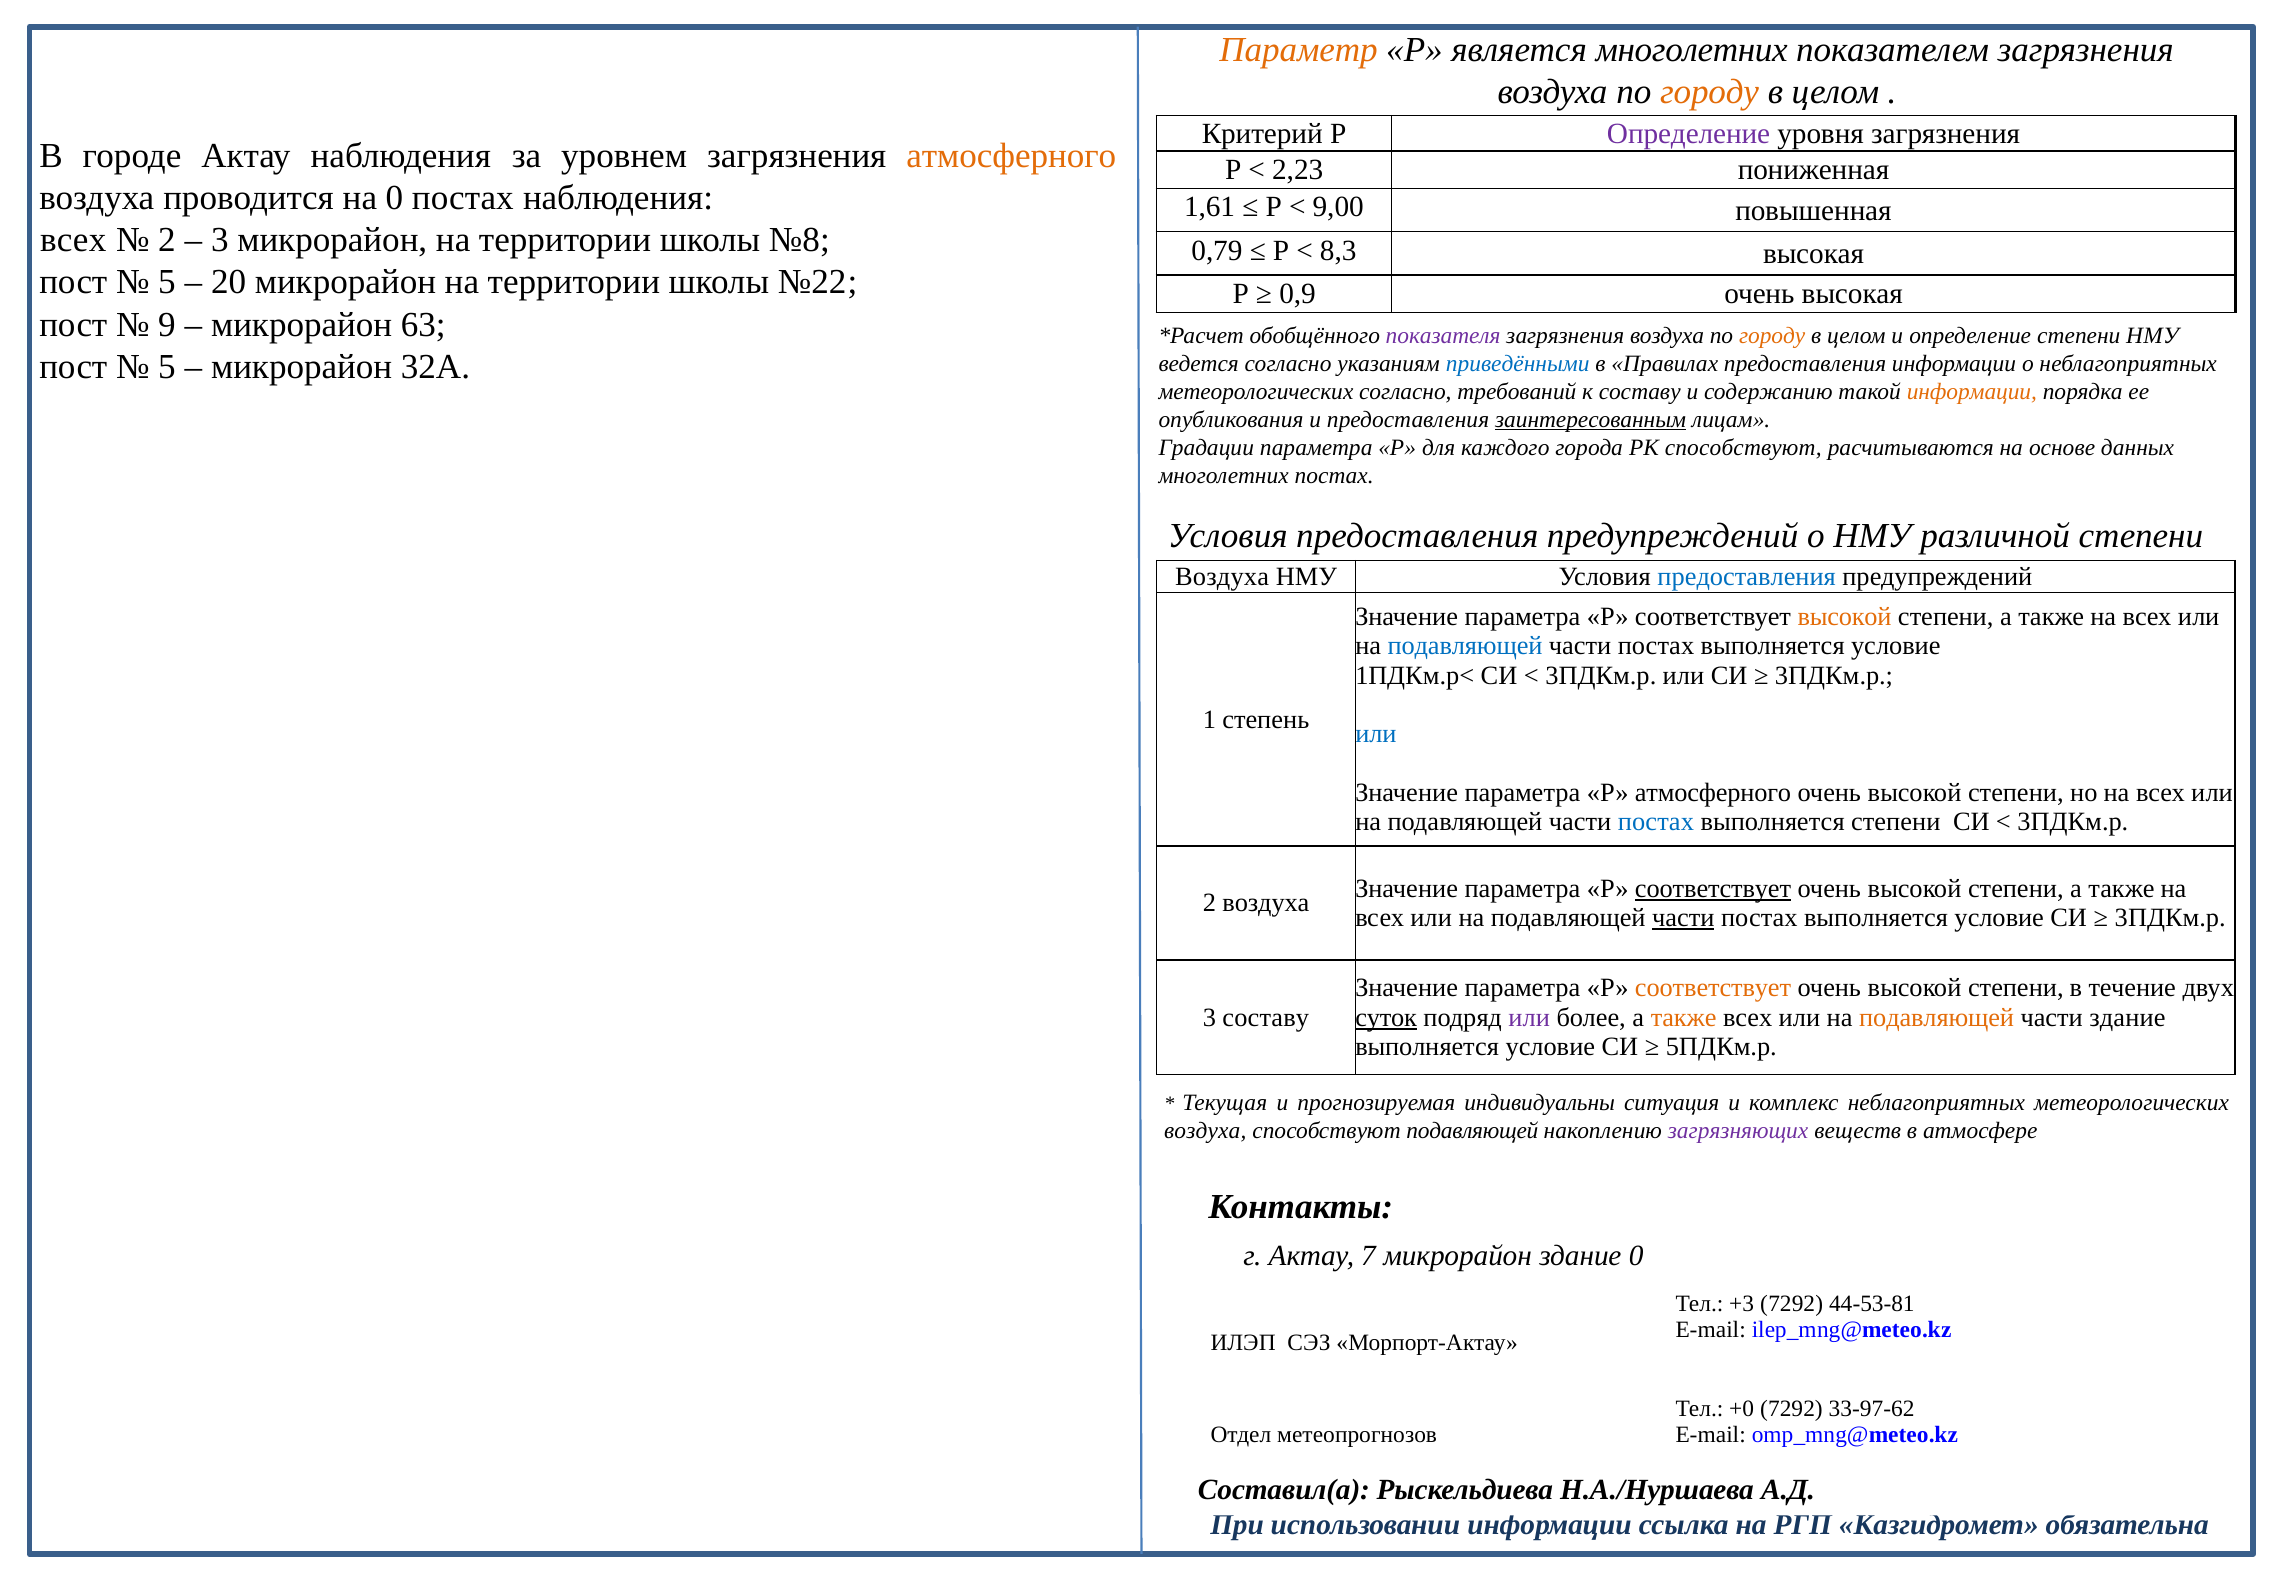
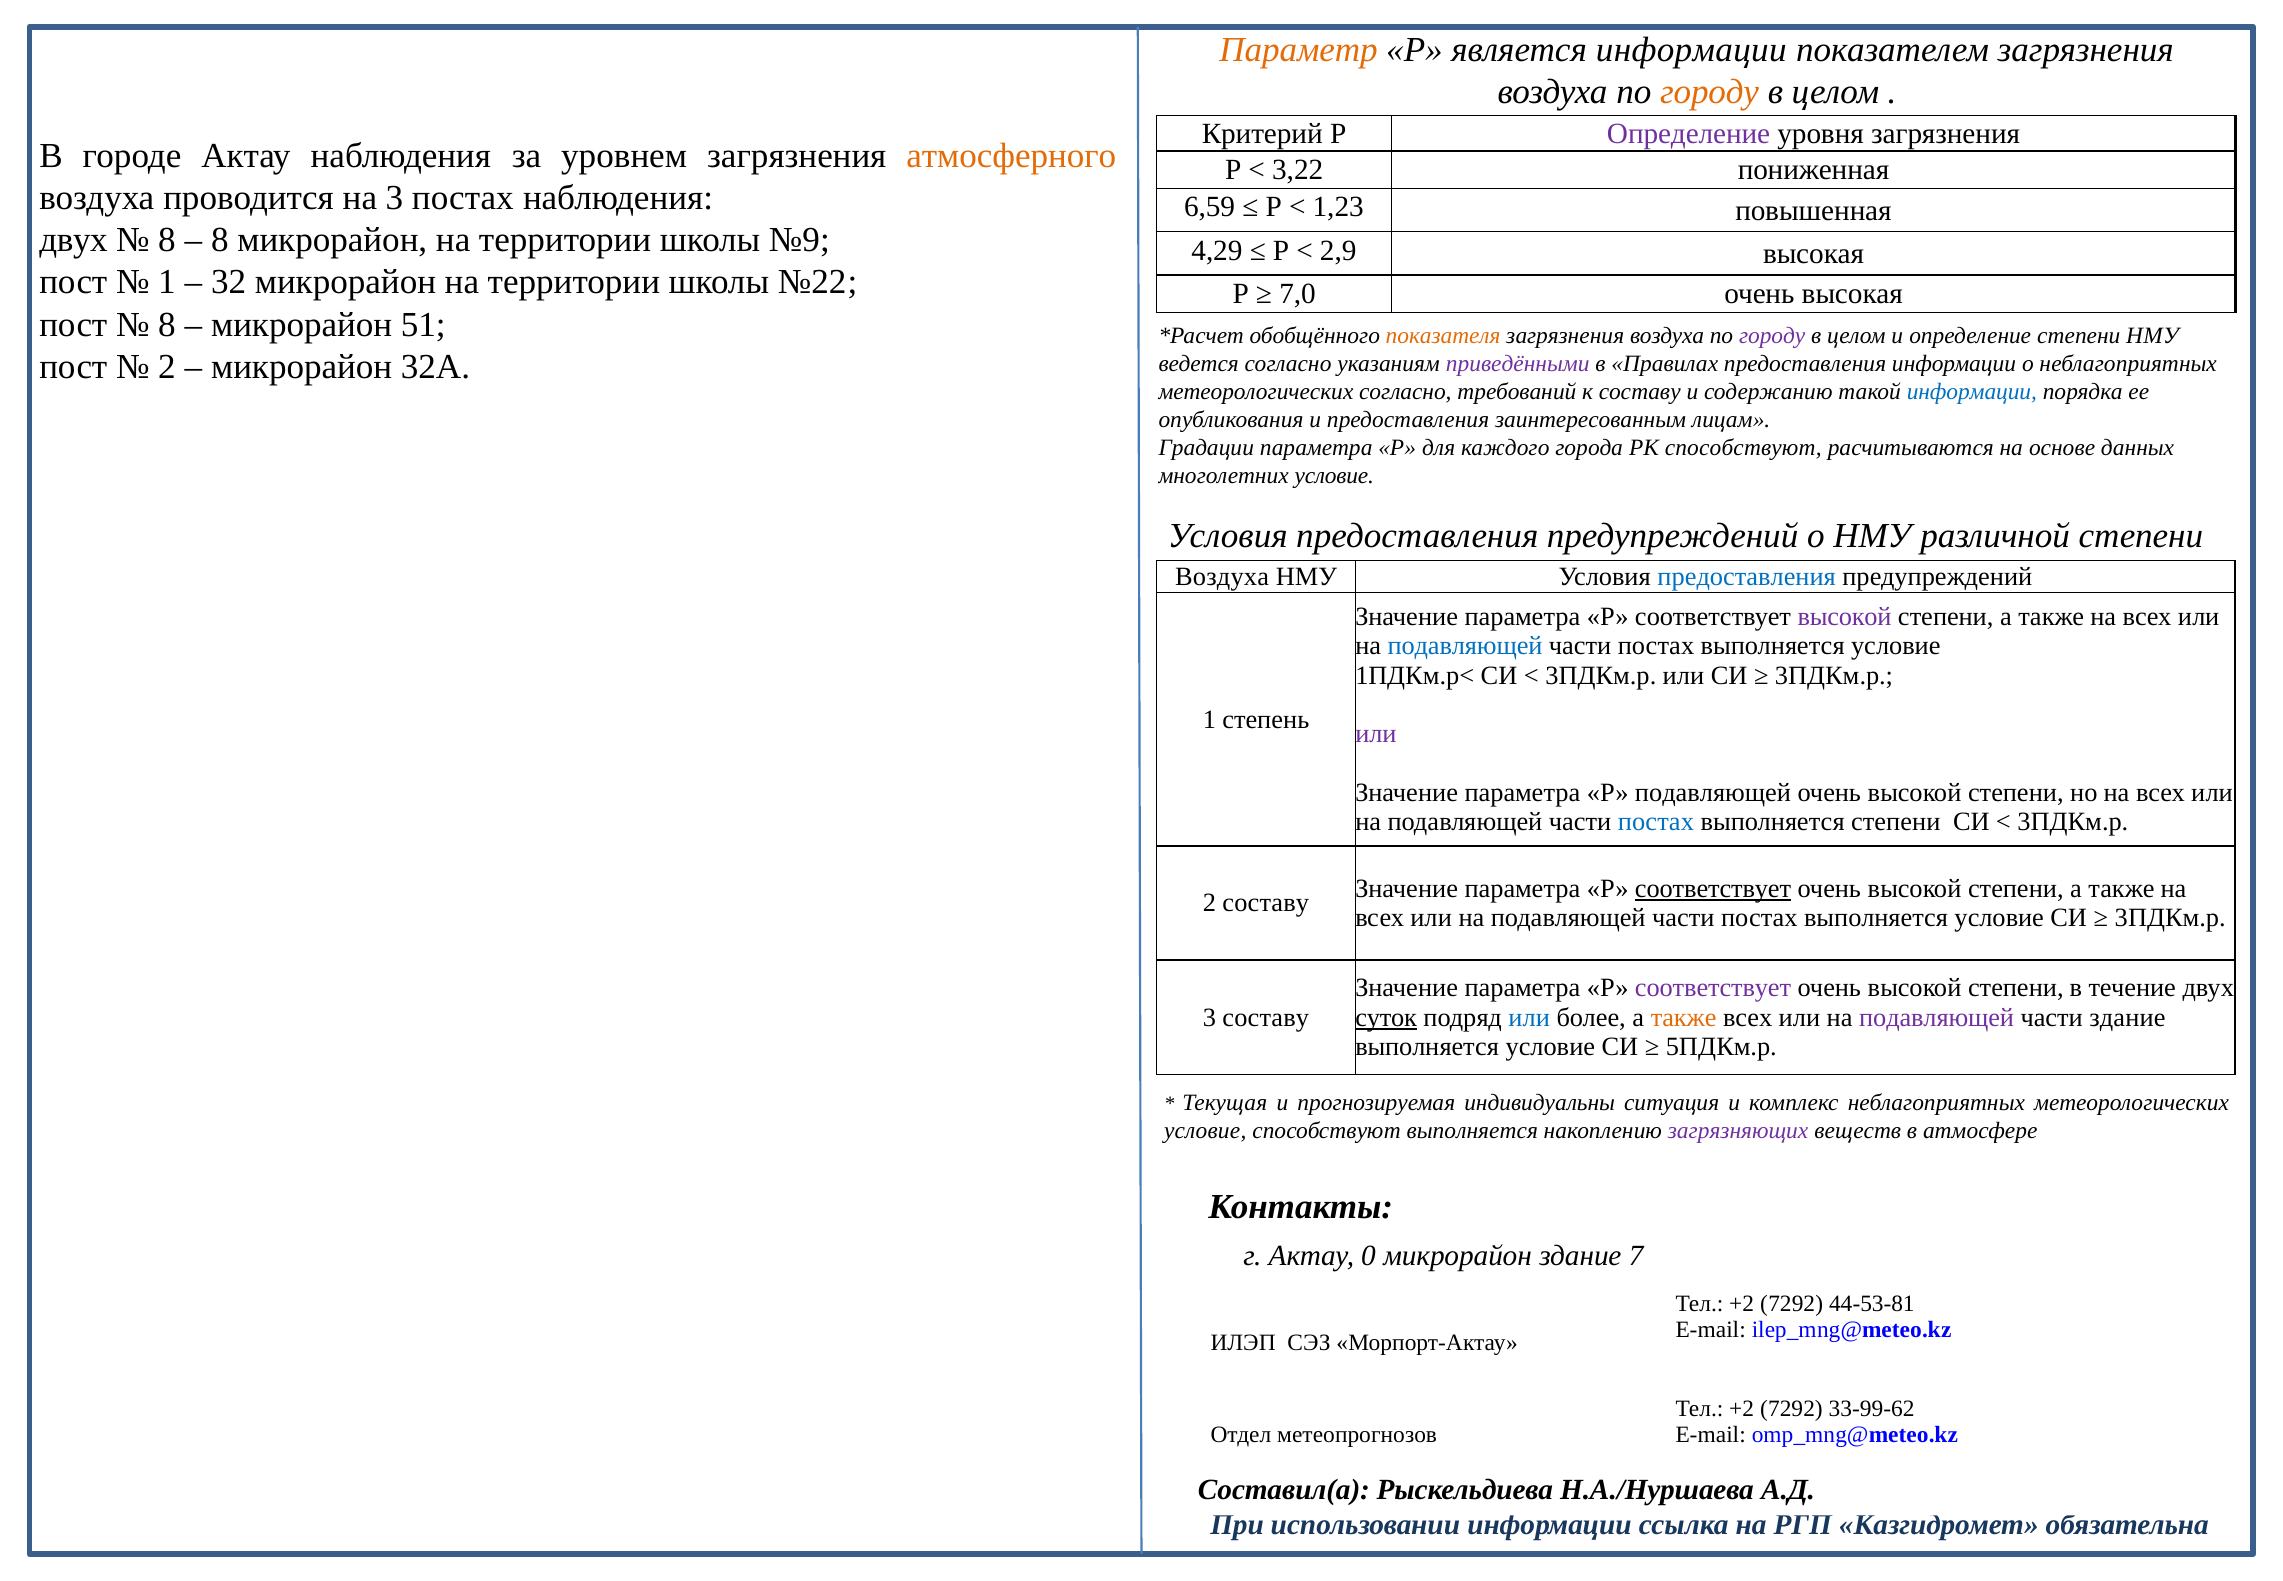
является многолетних: многолетних -> информации
2,23: 2,23 -> 3,22
на 0: 0 -> 3
1,61: 1,61 -> 6,59
9,00: 9,00 -> 1,23
всех at (73, 240): всех -> двух
2 at (167, 240): 2 -> 8
3 at (220, 240): 3 -> 8
№8: №8 -> №9
0,79: 0,79 -> 4,29
8,3: 8,3 -> 2,9
5 at (167, 282): 5 -> 1
20: 20 -> 32
0,9: 0,9 -> 7,0
9 at (167, 324): 9 -> 8
63: 63 -> 51
показателя colour: purple -> orange
городу at (1772, 335) colour: orange -> purple
5 at (167, 367): 5 -> 2
приведёнными colour: blue -> purple
информации at (1972, 391) colour: orange -> blue
заинтересованным underline: present -> none
многолетних постах: постах -> условие
высокой at (1845, 617) colour: orange -> purple
или at (1376, 734) colour: blue -> purple
Р атмосферного: атмосферного -> подавляющей
2 воздуха: воздуха -> составу
части at (1683, 918) underline: present -> none
соответствует at (1713, 988) colour: orange -> purple
или at (1529, 1017) colour: purple -> blue
подавляющей at (1937, 1017) colour: orange -> purple
воздуха at (1205, 1130): воздуха -> условие
способствуют подавляющей: подавляющей -> выполняется
7: 7 -> 0
здание 0: 0 -> 7
+3 at (1742, 1303): +3 -> +2
+0 at (1742, 1409): +0 -> +2
33-97-62: 33-97-62 -> 33-99-62
